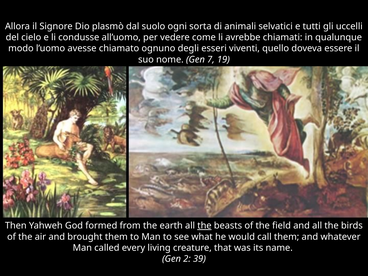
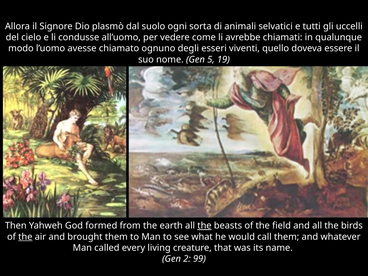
7: 7 -> 5
the at (25, 237) underline: none -> present
39: 39 -> 99
